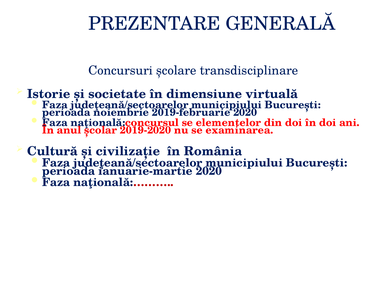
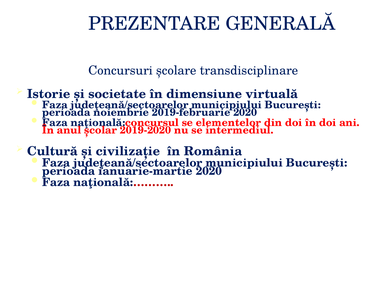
examinarea: examinarea -> intermediul
